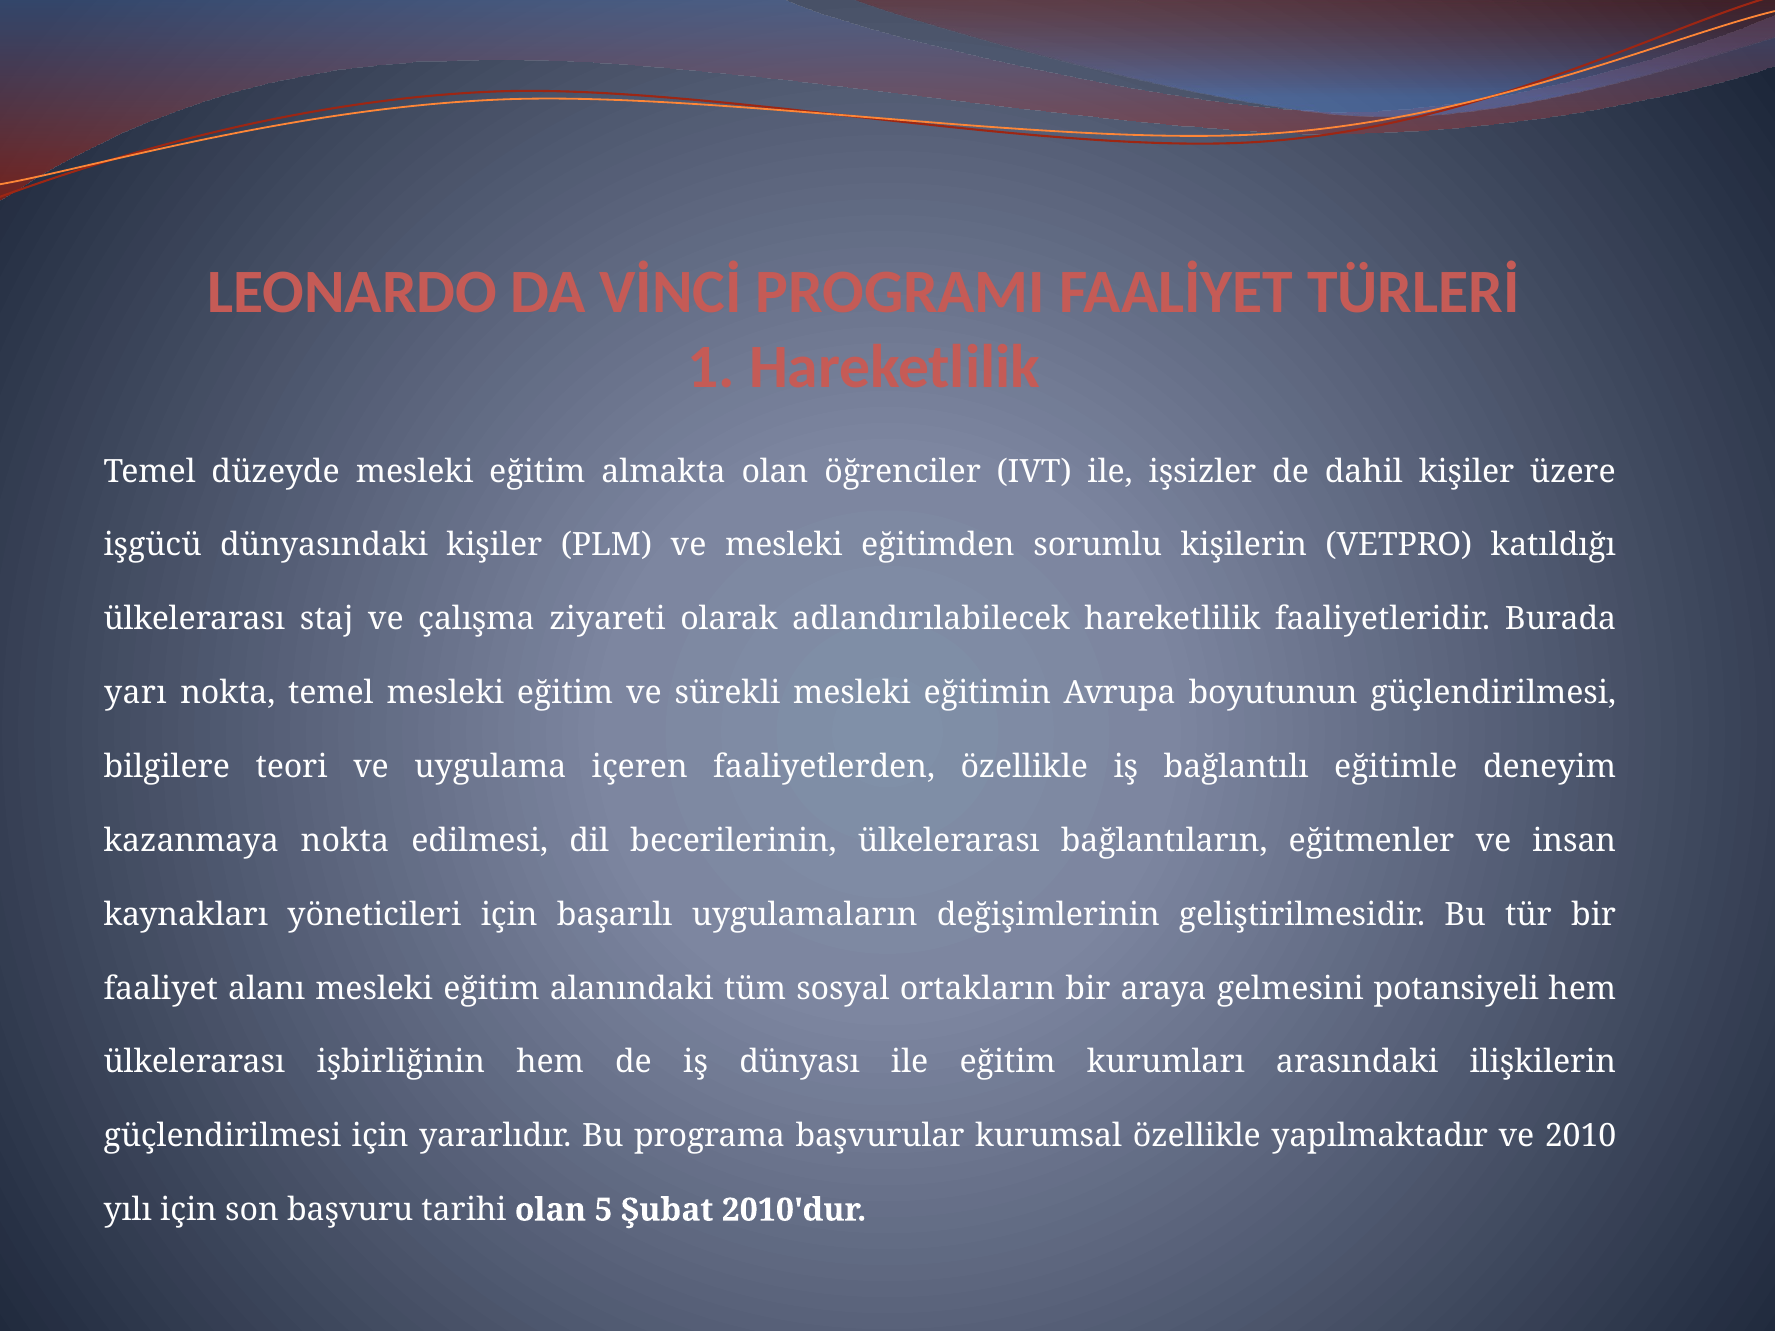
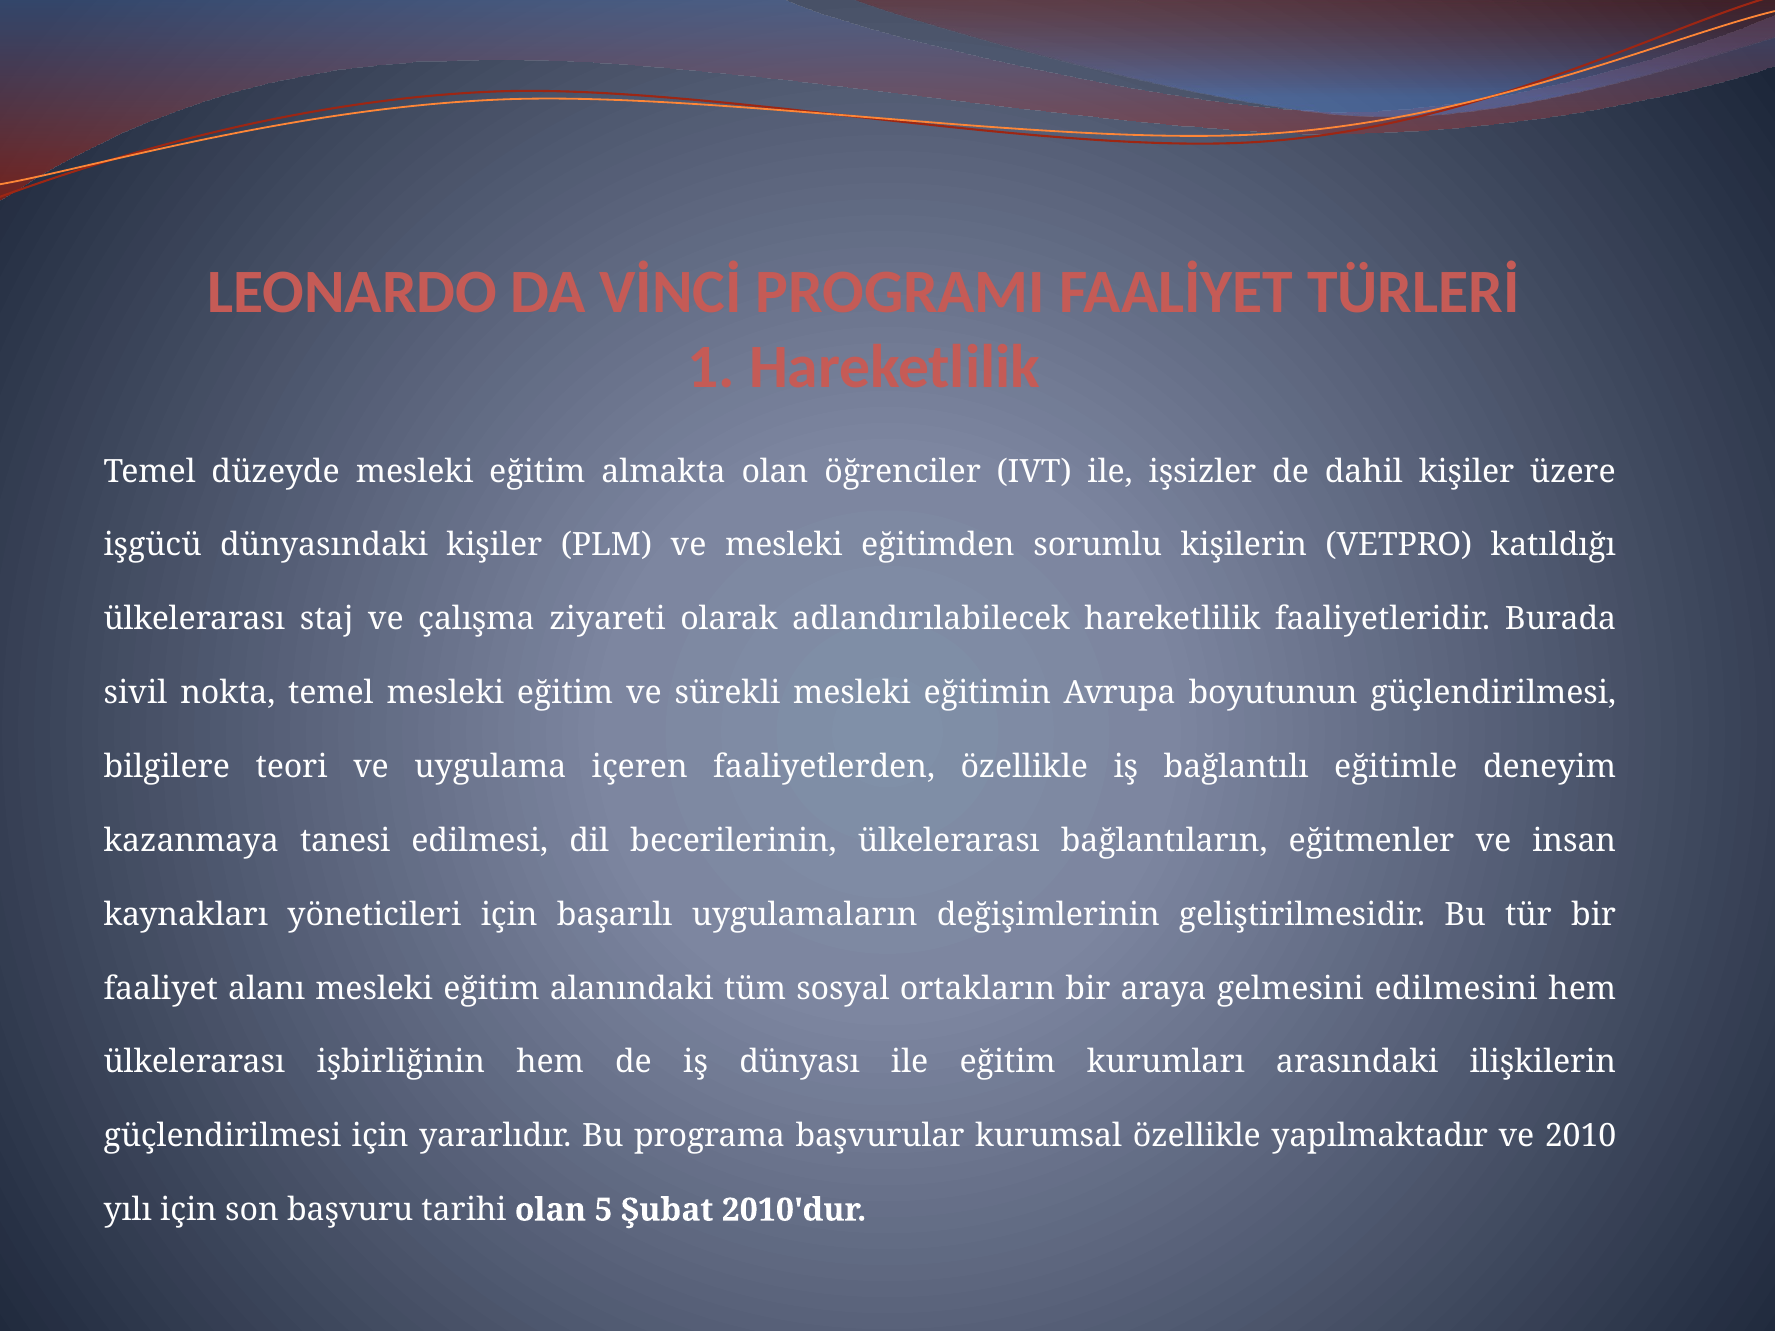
yarı: yarı -> sivil
kazanmaya nokta: nokta -> tanesi
potansiyeli: potansiyeli -> edilmesini
